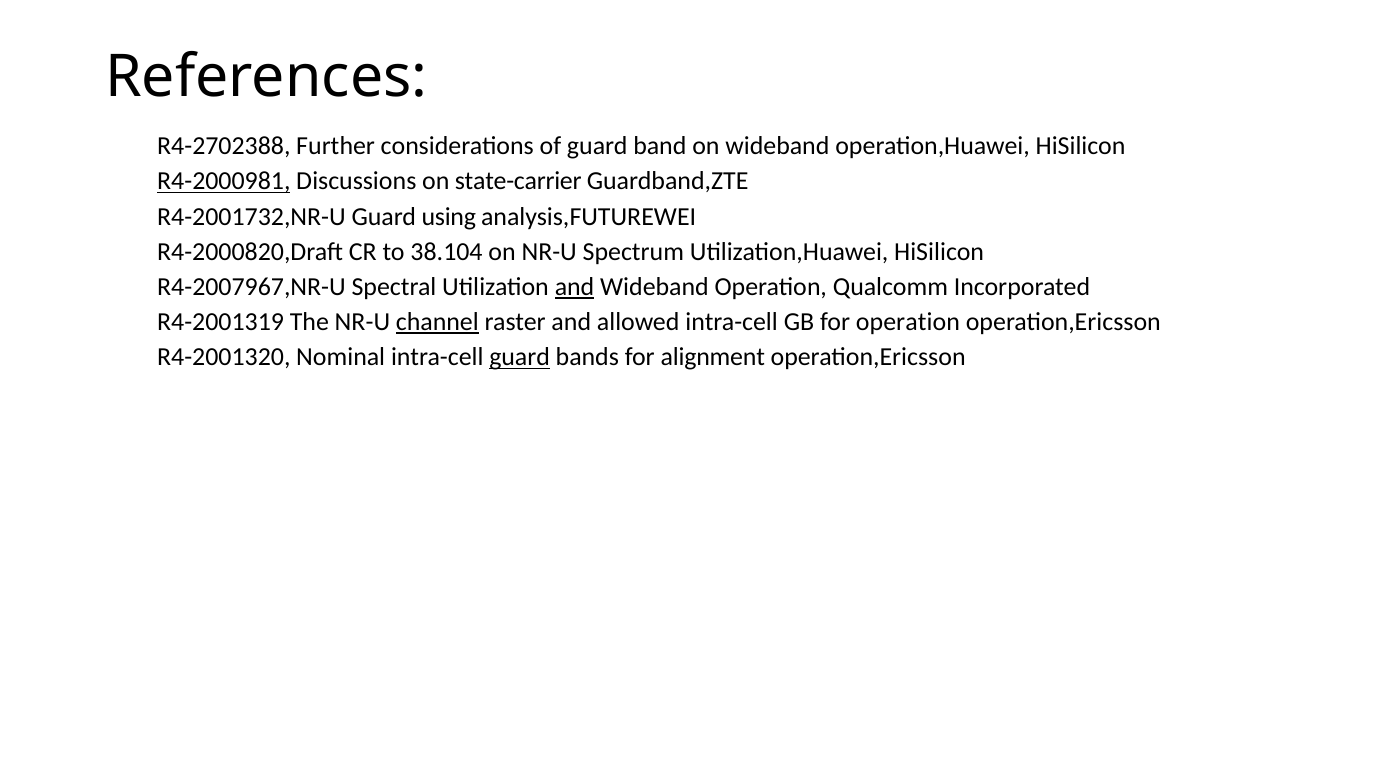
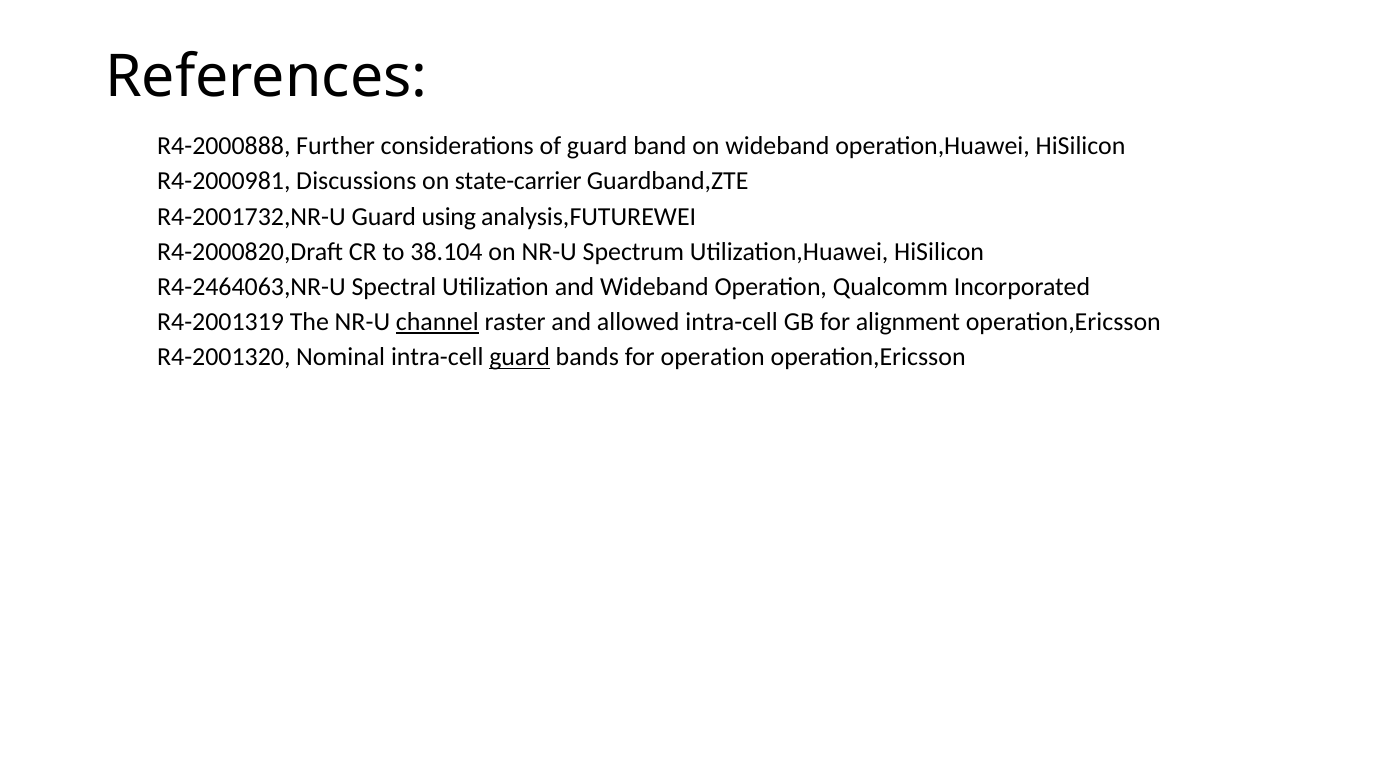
R4-2702388: R4-2702388 -> R4-2000888
R4-2000981 underline: present -> none
R4-2007967,NR-U: R4-2007967,NR-U -> R4-2464063,NR-U
and at (575, 287) underline: present -> none
for operation: operation -> alignment
for alignment: alignment -> operation
